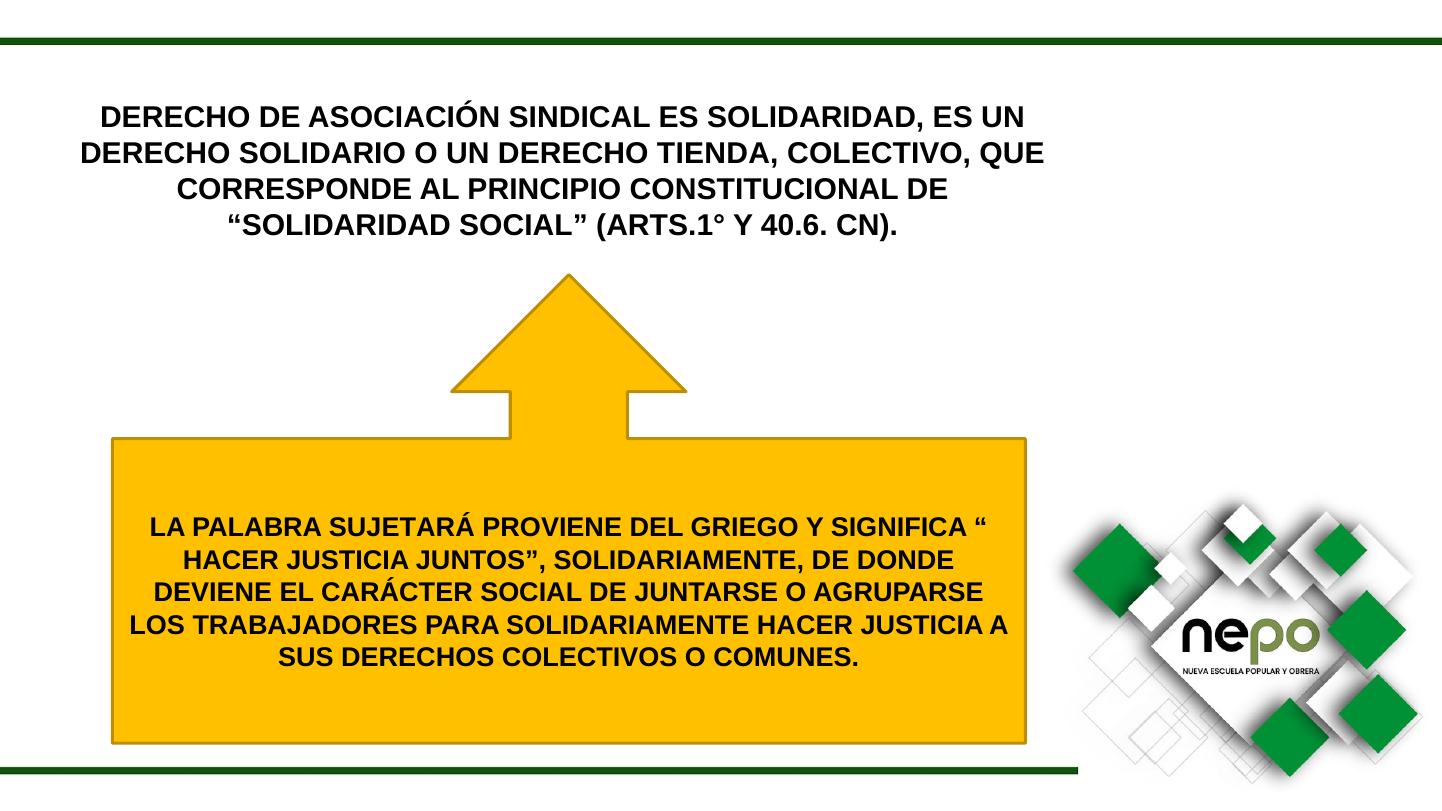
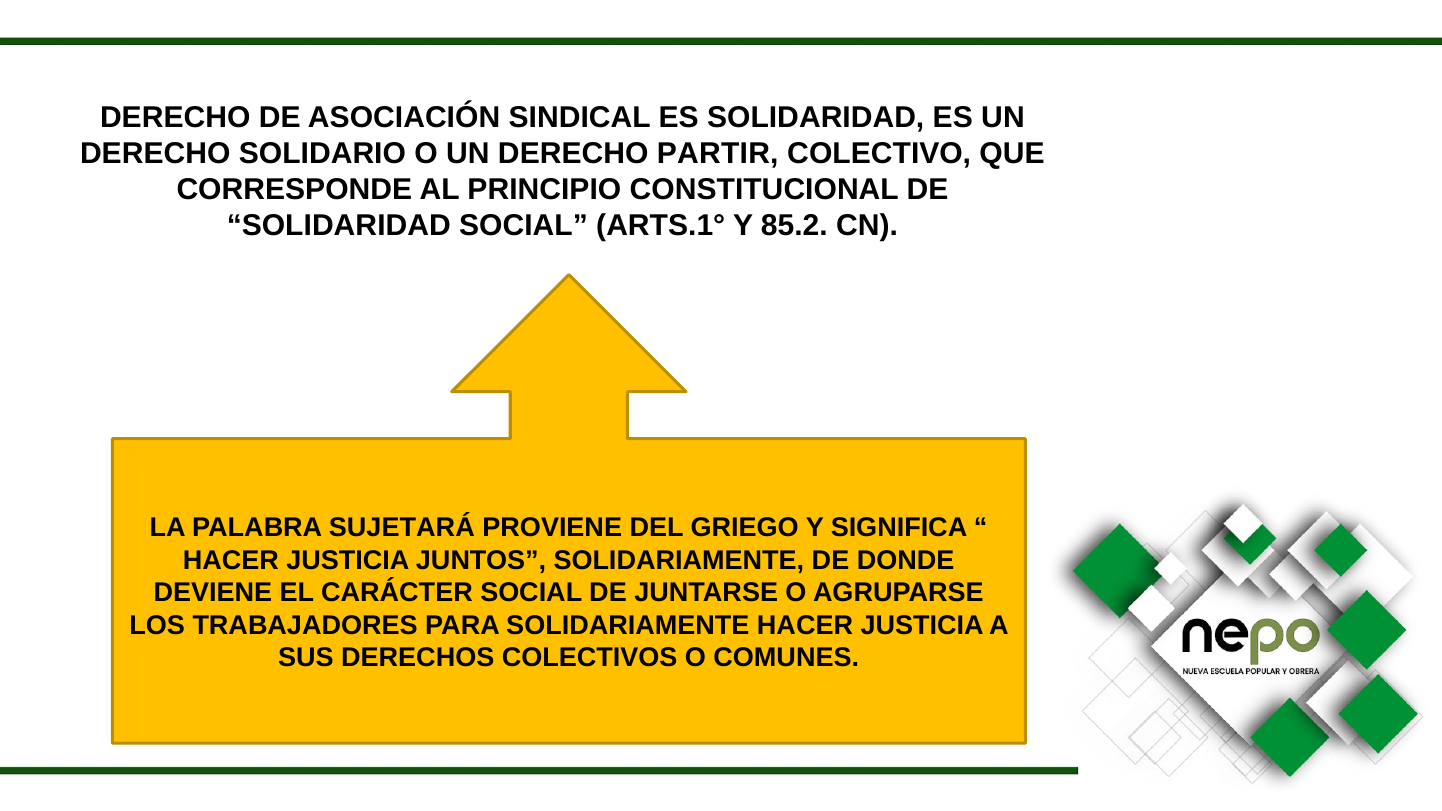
TIENDA: TIENDA -> PARTIR
40.6: 40.6 -> 85.2
